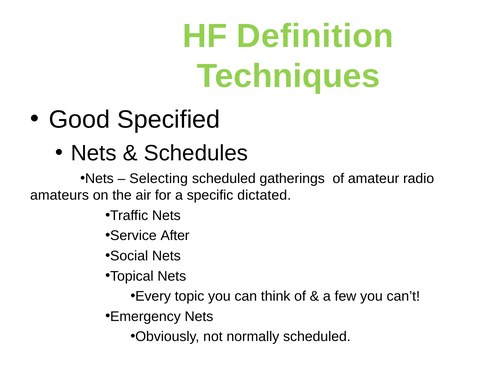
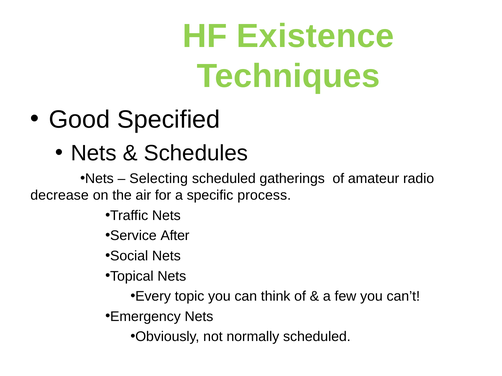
Definition: Definition -> Existence
amateurs: amateurs -> decrease
dictated: dictated -> process
